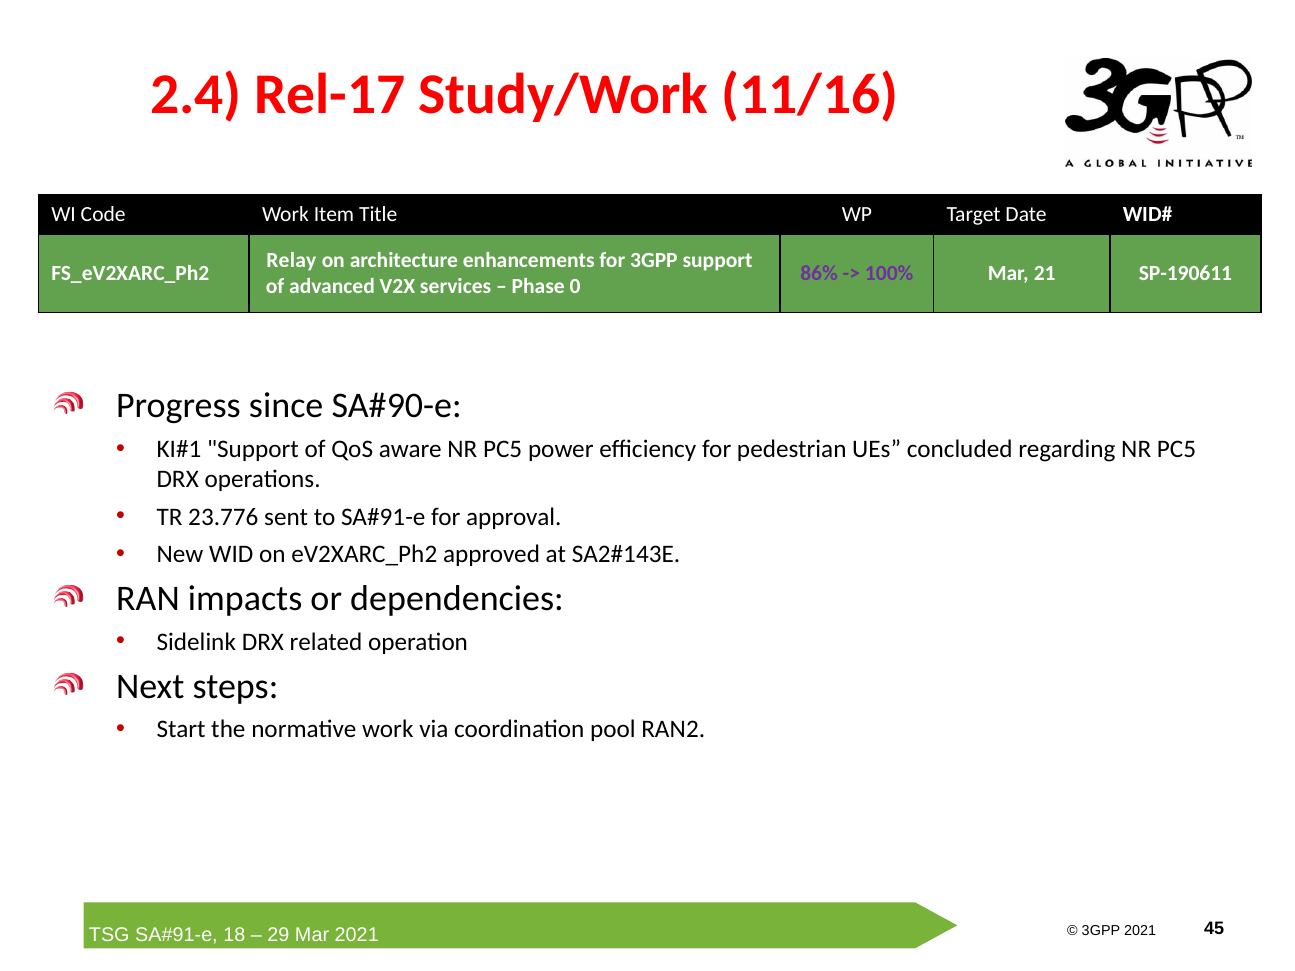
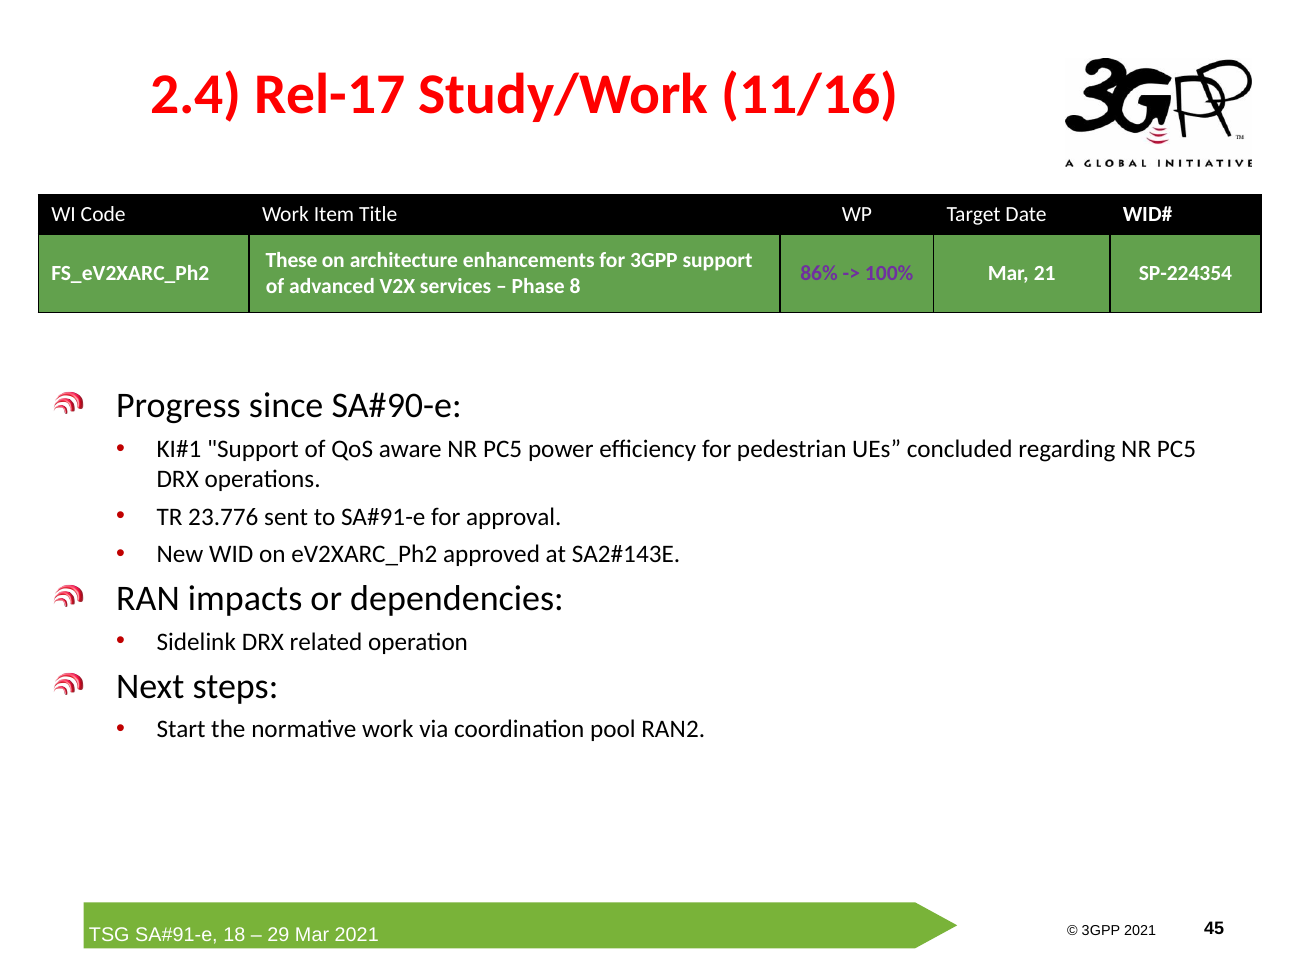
Relay: Relay -> These
SP-190611: SP-190611 -> SP-224354
0: 0 -> 8
